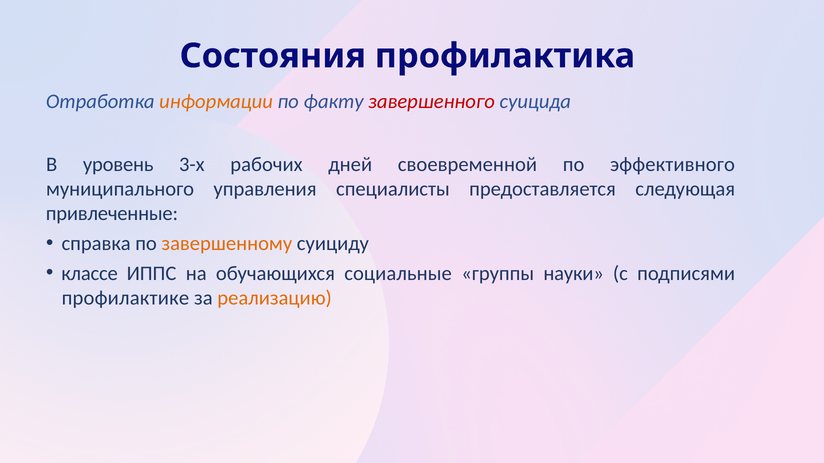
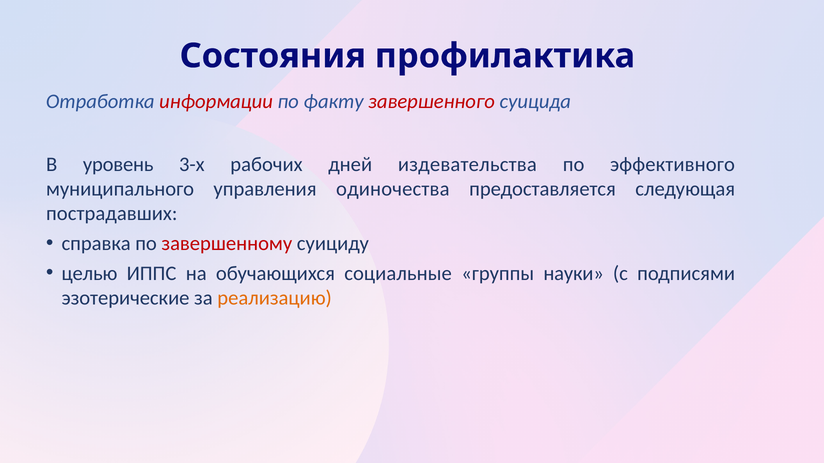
информации colour: orange -> red
своевременной: своевременной -> издевательства
специалисты: специалисты -> одиночества
привлеченные: привлеченные -> пострадавших
завершенному colour: orange -> red
классе: классе -> целью
профилактике: профилактике -> эзотерические
